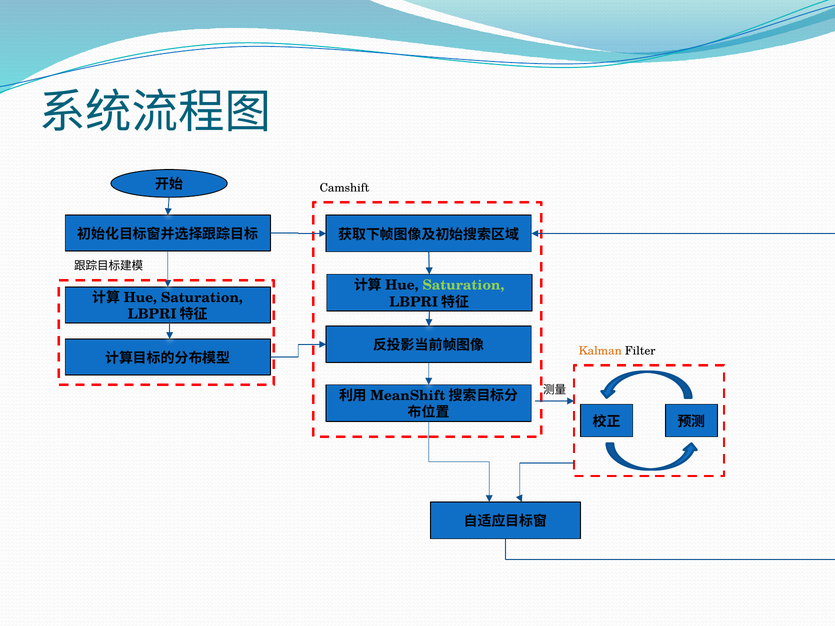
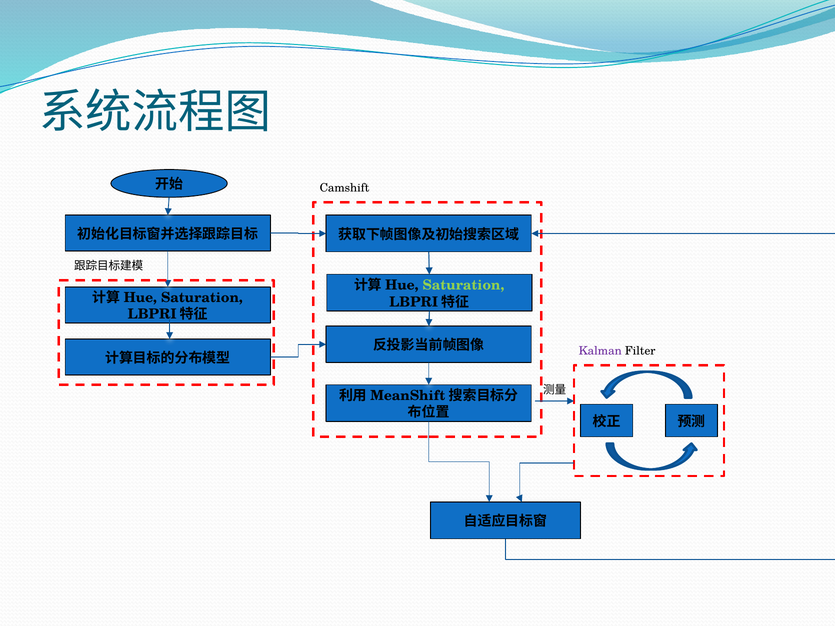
Kalman colour: orange -> purple
